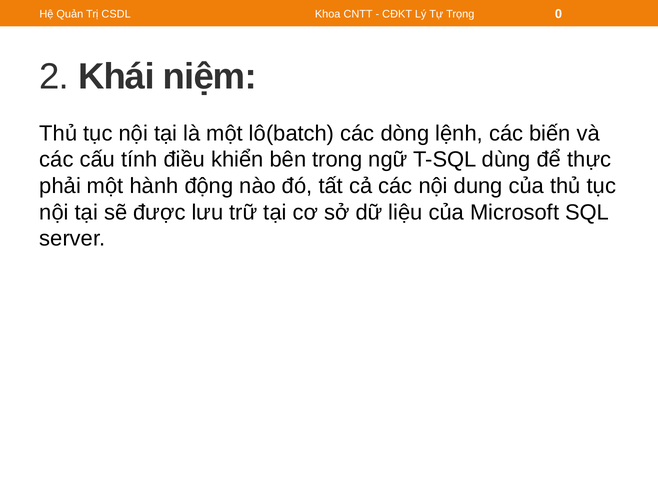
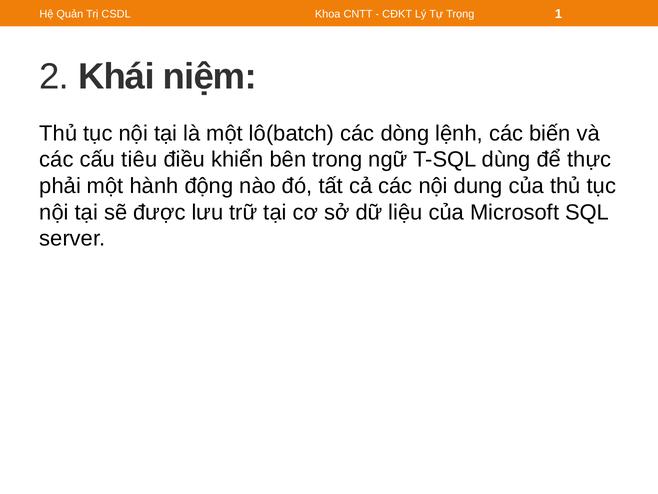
0: 0 -> 1
tính: tính -> tiêu
